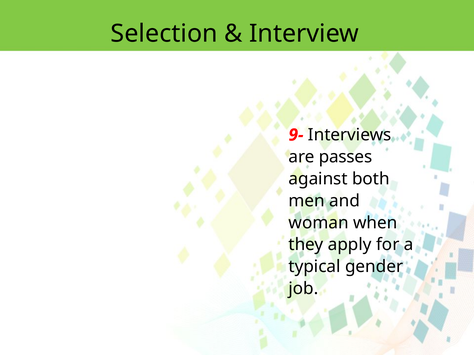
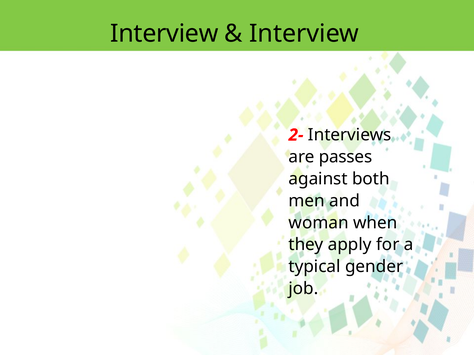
Selection at (164, 34): Selection -> Interview
9-: 9- -> 2-
